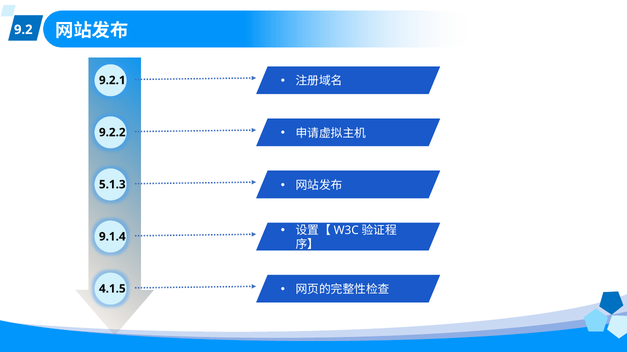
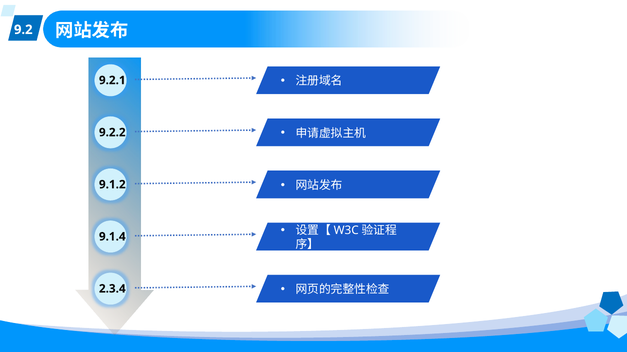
5.1.3: 5.1.3 -> 9.1.2
4.1.5: 4.1.5 -> 2.3.4
